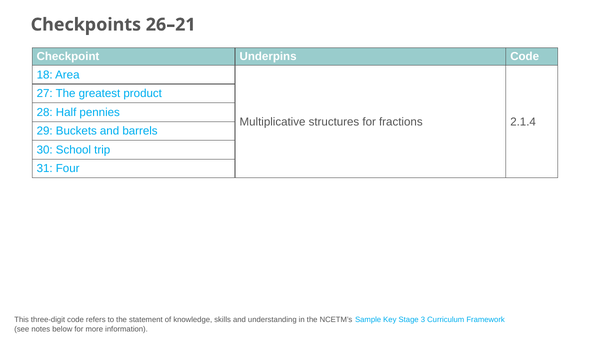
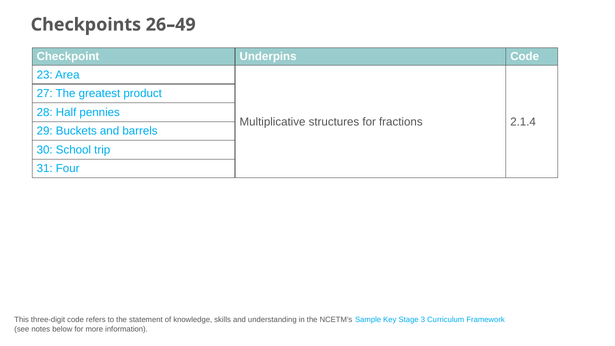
26–21: 26–21 -> 26–49
18: 18 -> 23
